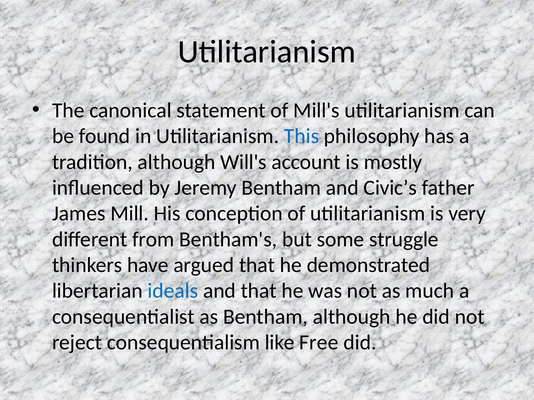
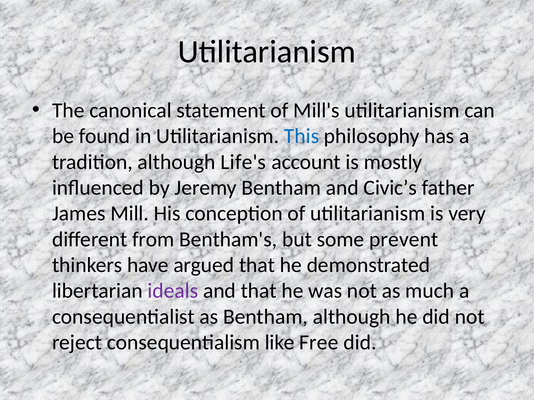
Will's: Will's -> Life's
struggle: struggle -> prevent
ideals colour: blue -> purple
